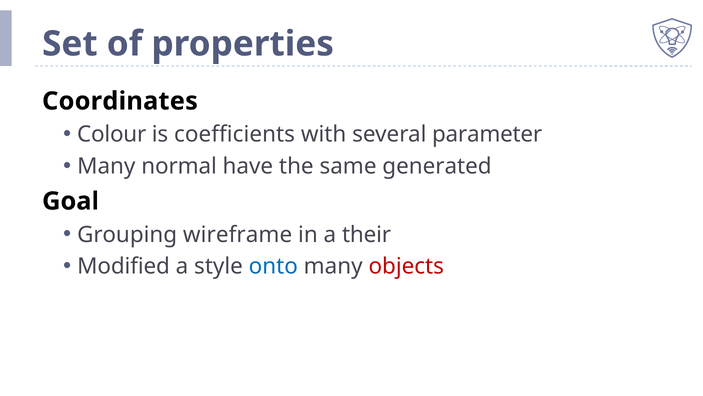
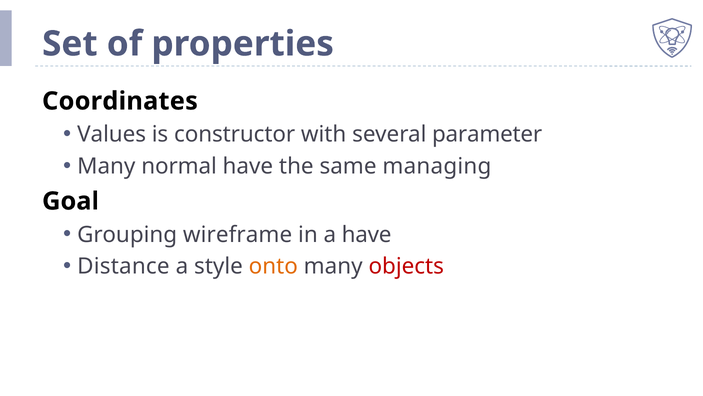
Colour: Colour -> Values
coefficients: coefficients -> constructor
generated: generated -> managing
a their: their -> have
Modified: Modified -> Distance
onto colour: blue -> orange
